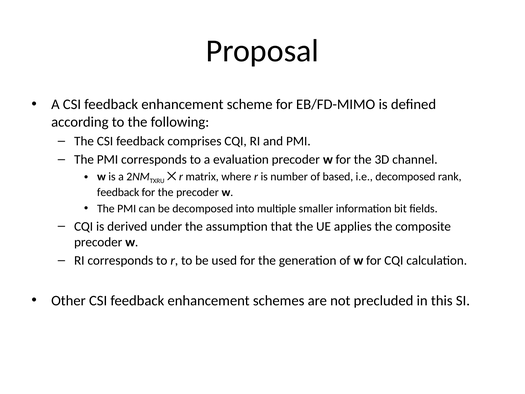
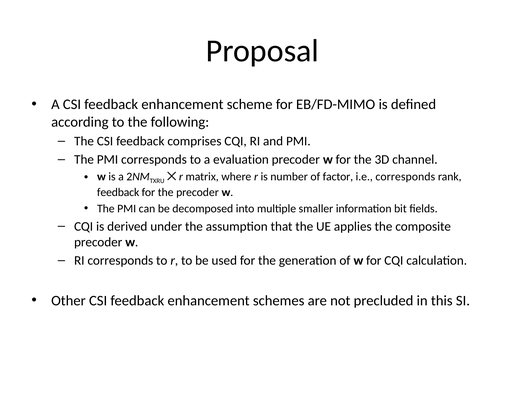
based: based -> factor
i.e decomposed: decomposed -> corresponds
